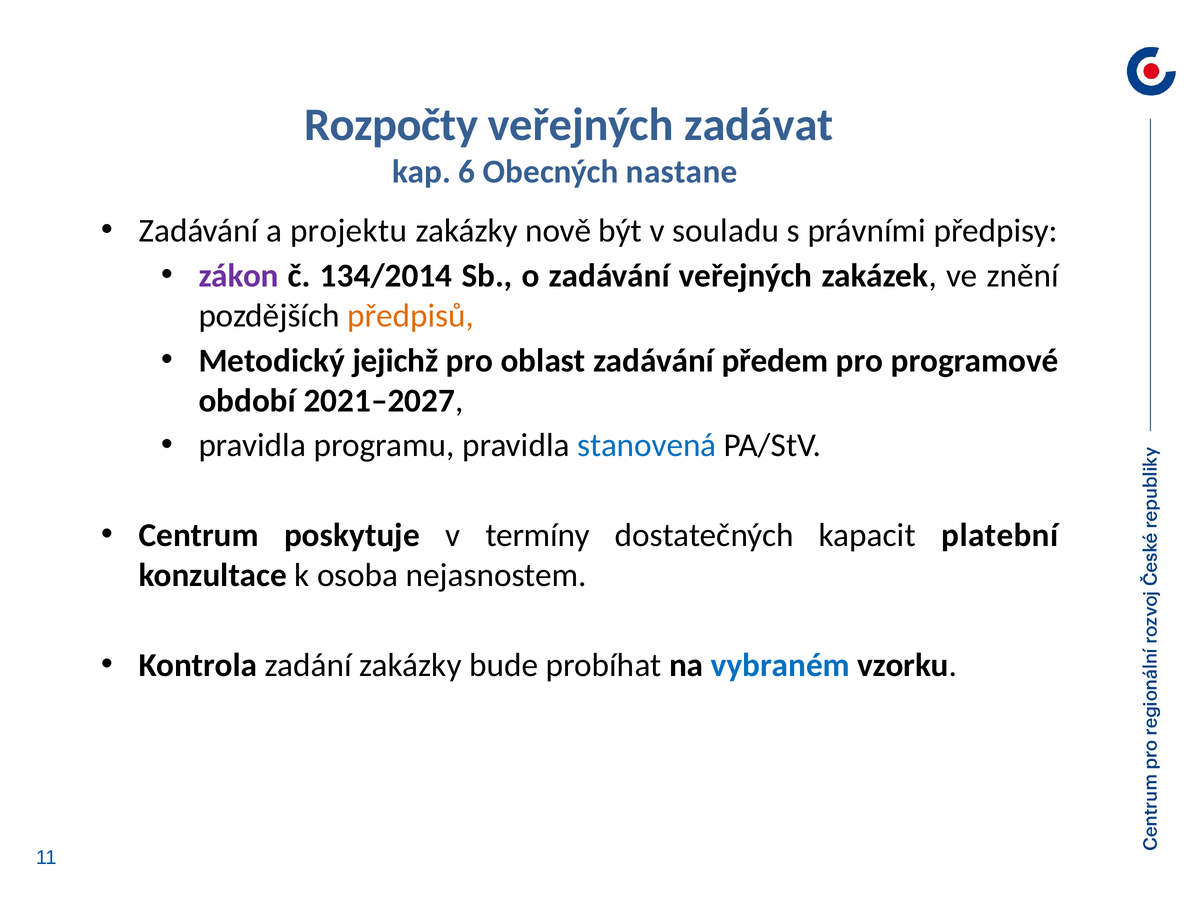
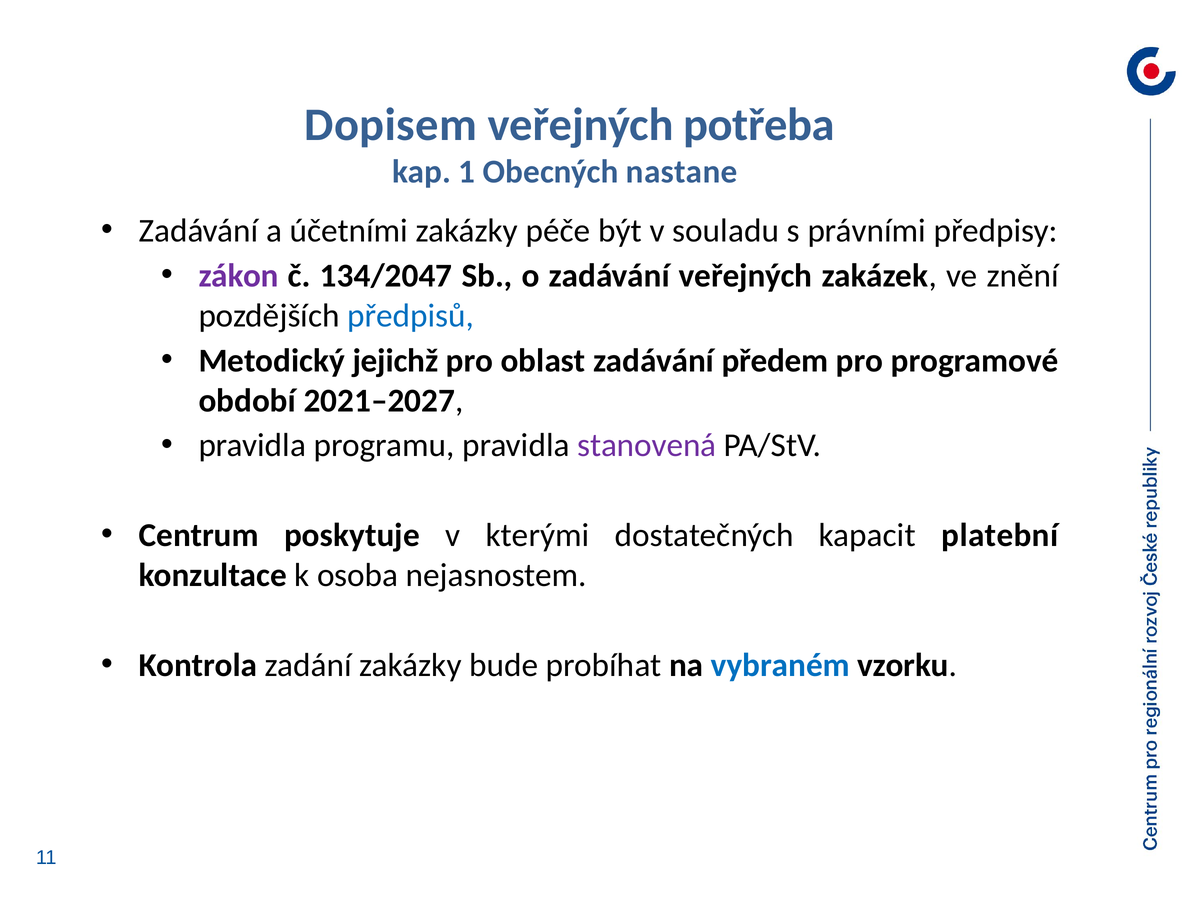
Rozpočty: Rozpočty -> Dopisem
zadávat: zadávat -> potřeba
6: 6 -> 1
projektu: projektu -> účetními
nově: nově -> péče
134/2014: 134/2014 -> 134/2047
předpisů colour: orange -> blue
stanovená colour: blue -> purple
termíny: termíny -> kterými
